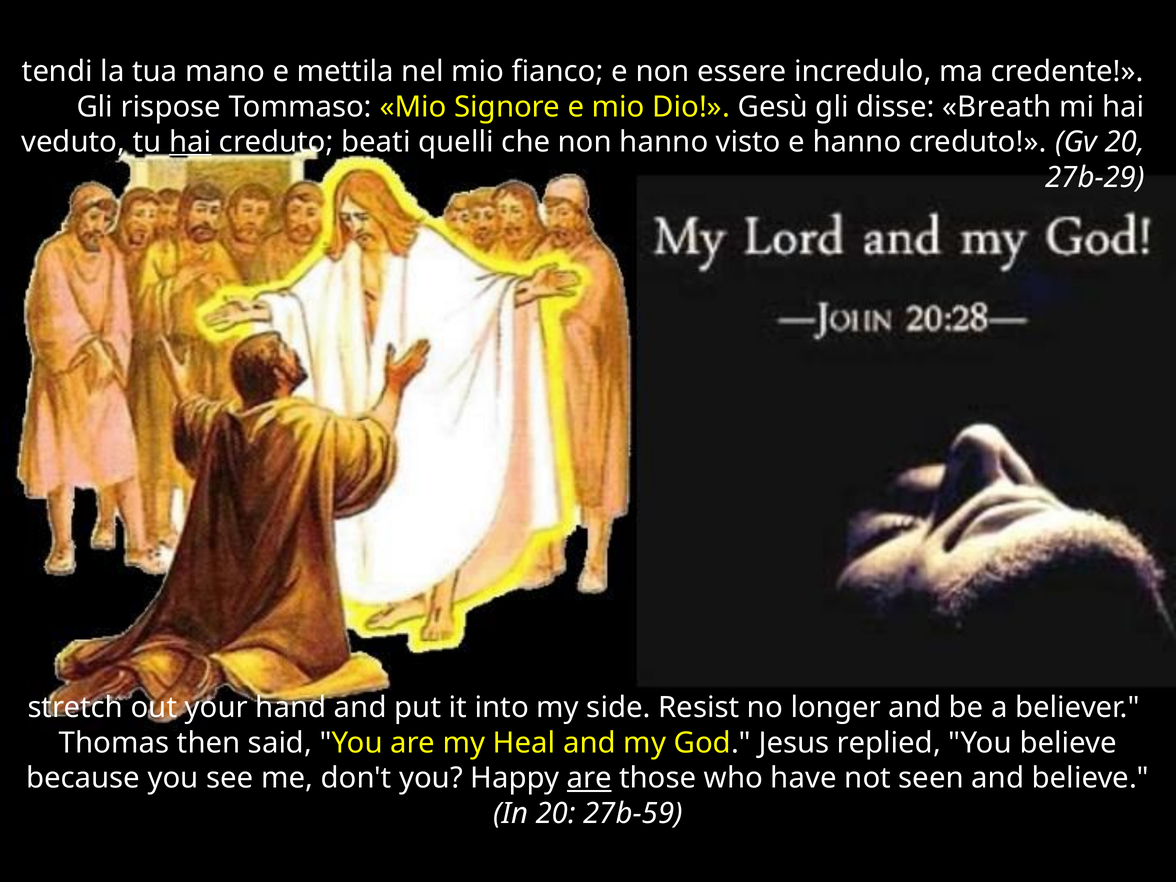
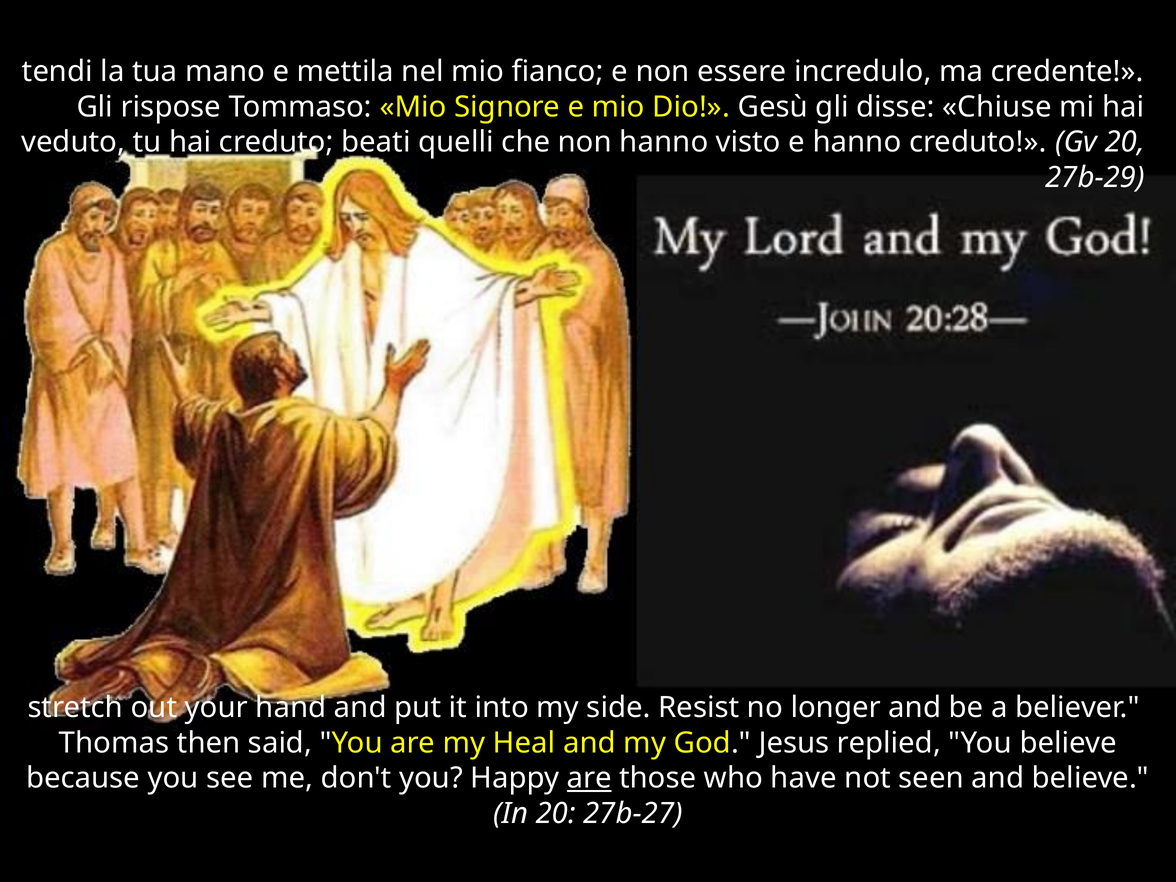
Breath: Breath -> Chiuse
hai at (190, 142) underline: present -> none
27b-59: 27b-59 -> 27b-27
